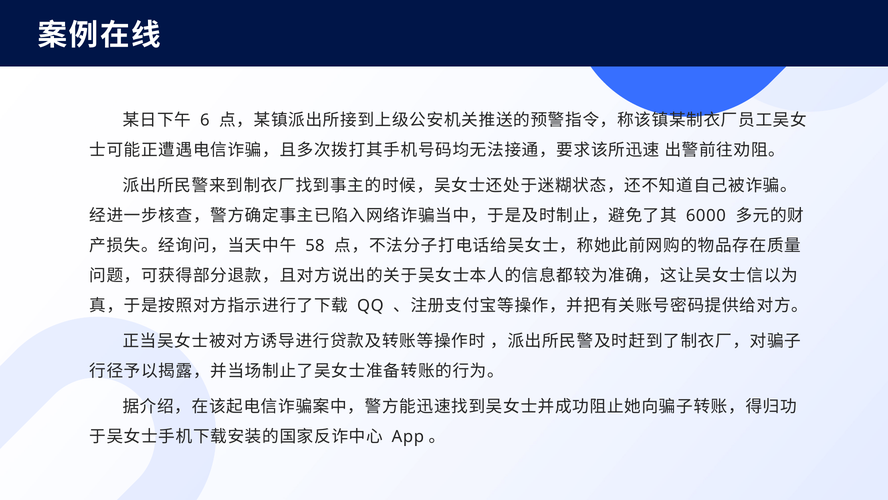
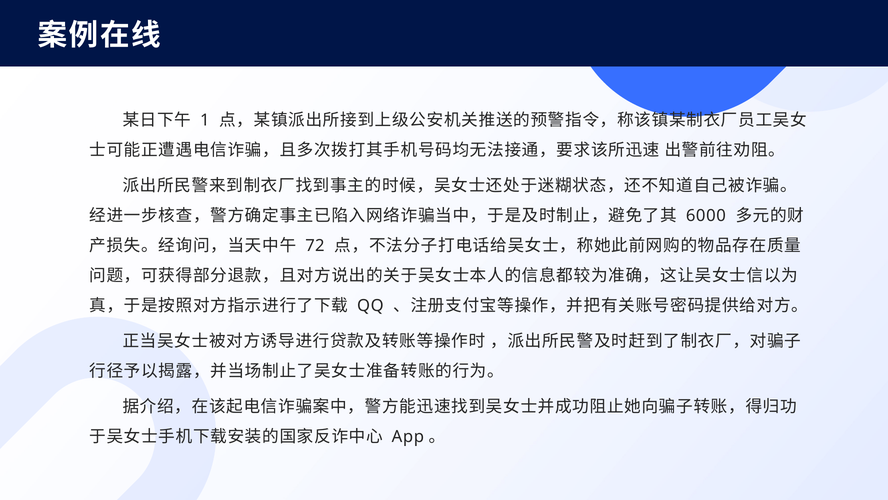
6: 6 -> 1
58: 58 -> 72
